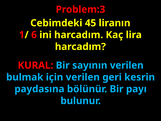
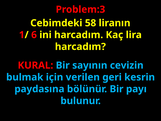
45: 45 -> 58
sayının verilen: verilen -> cevizin
